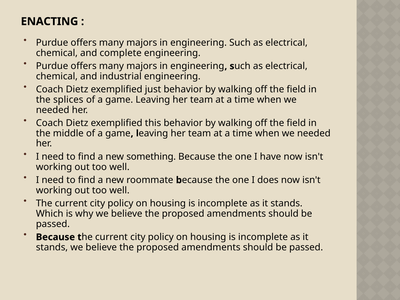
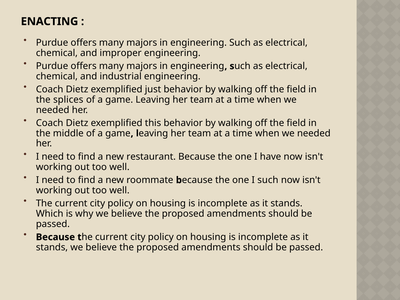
complete: complete -> improper
something: something -> restaurant
I does: does -> such
